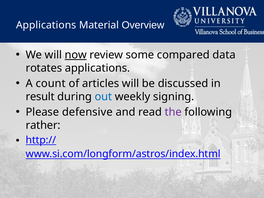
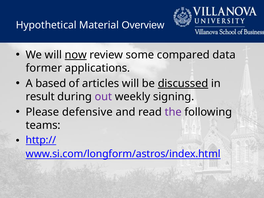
Applications at (46, 25): Applications -> Hypothetical
rotates: rotates -> former
count: count -> based
discussed underline: none -> present
out colour: blue -> purple
rather: rather -> teams
